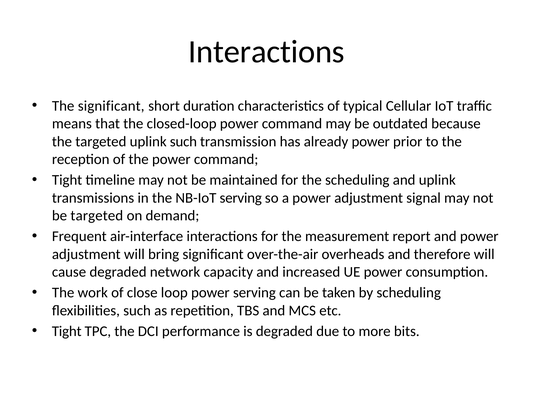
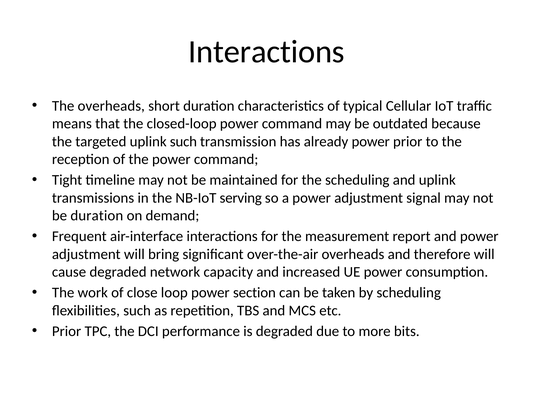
The significant: significant -> overheads
be targeted: targeted -> duration
power serving: serving -> section
Tight at (67, 331): Tight -> Prior
